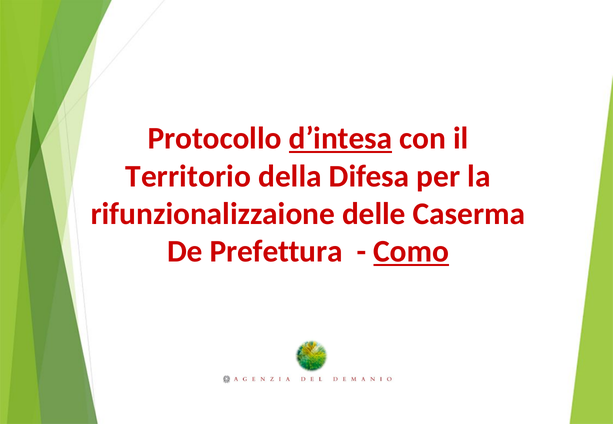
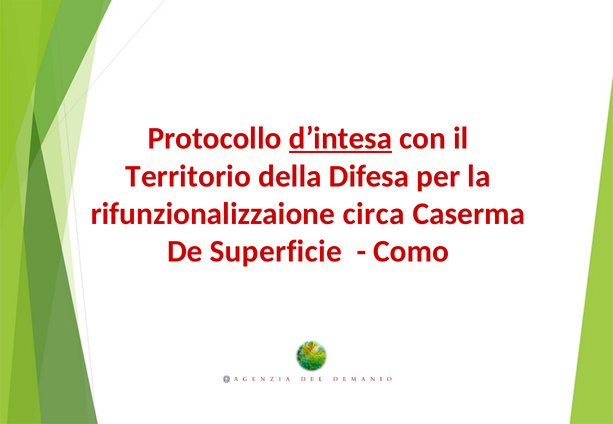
delle: delle -> circa
Prefettura: Prefettura -> Superficie
Como underline: present -> none
